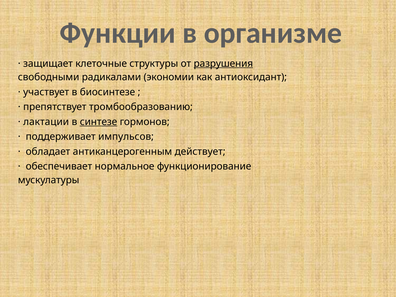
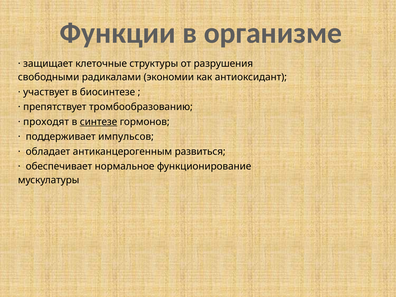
разрушения underline: present -> none
лактации: лактации -> проходят
действует: действует -> развиться
